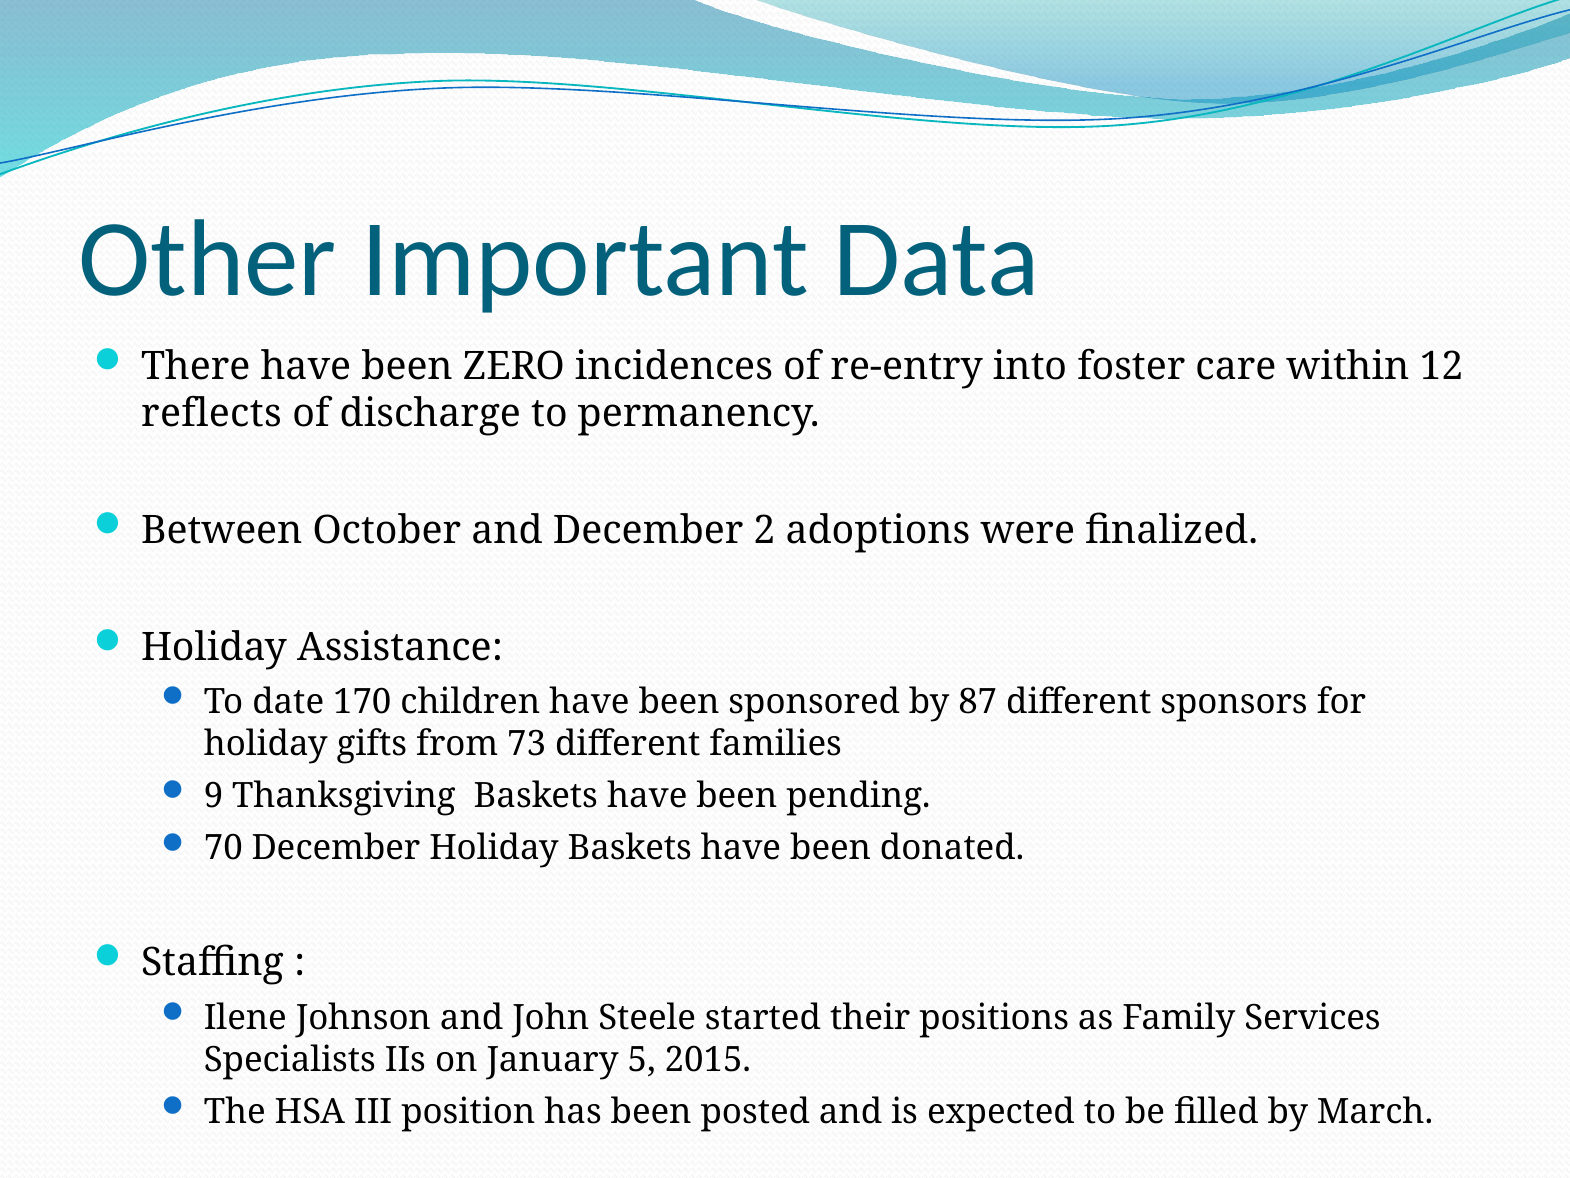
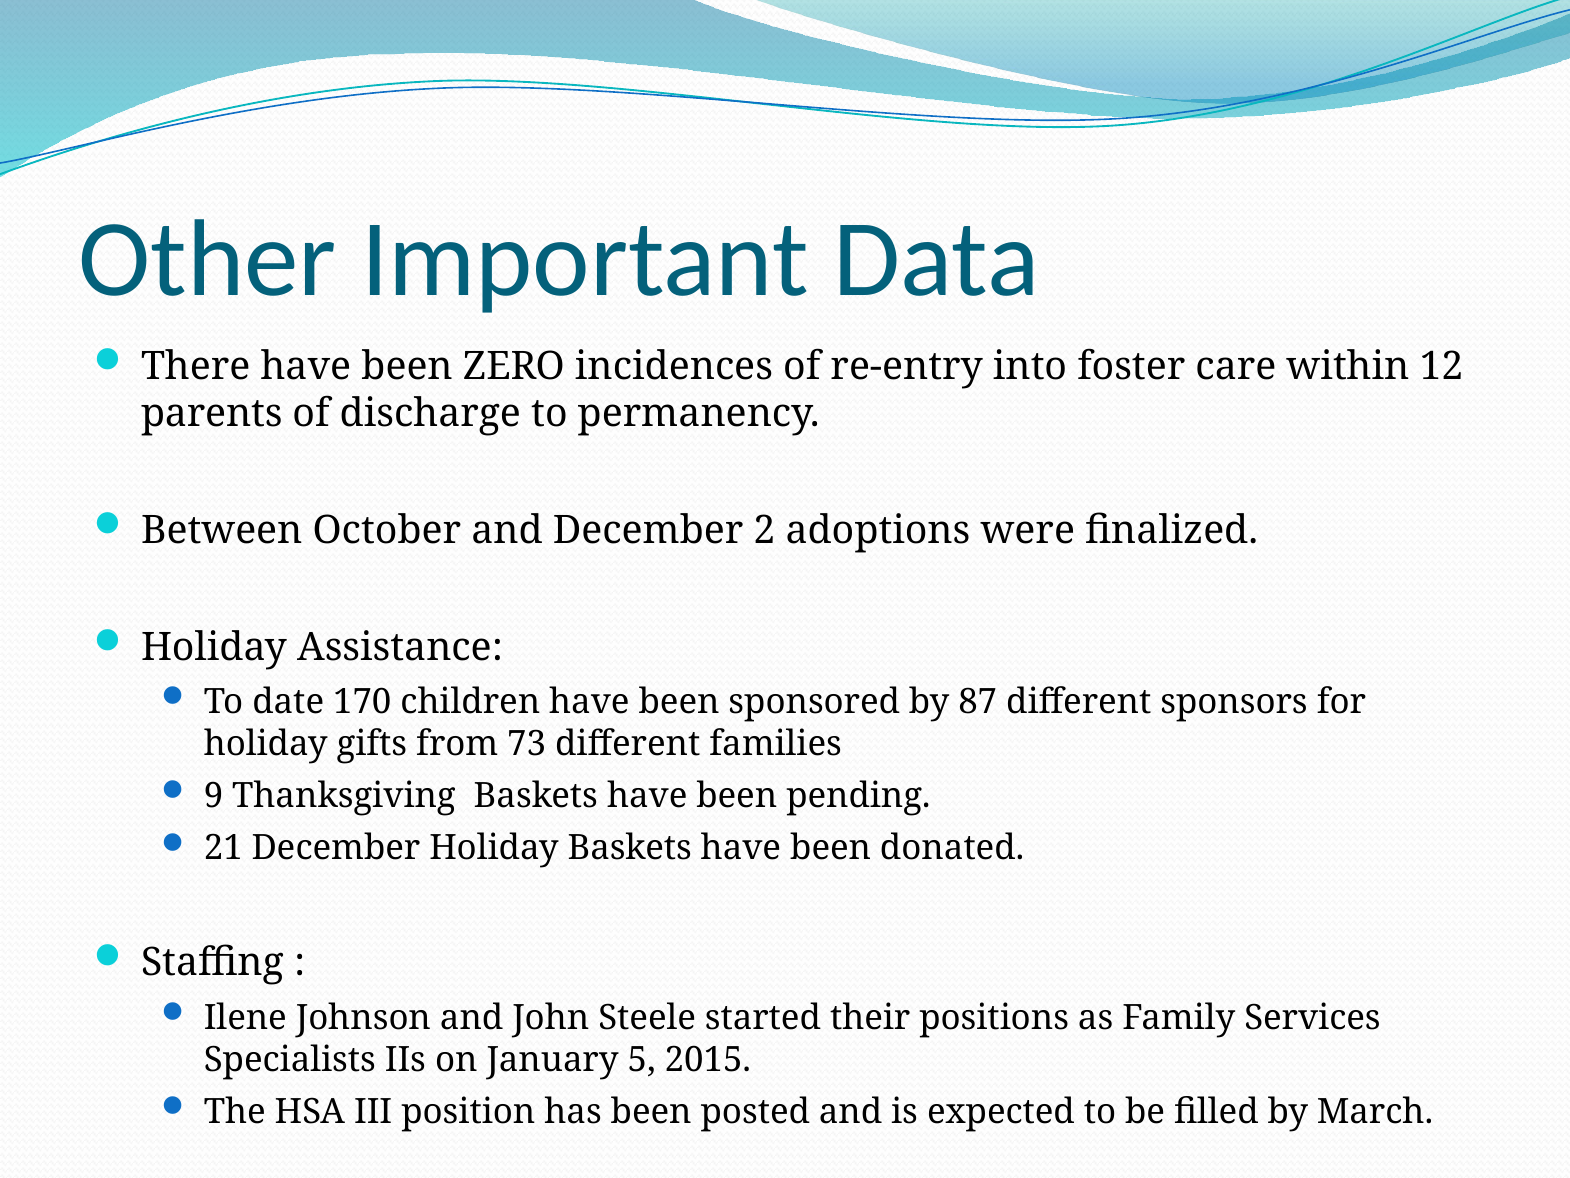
reflects: reflects -> parents
70: 70 -> 21
